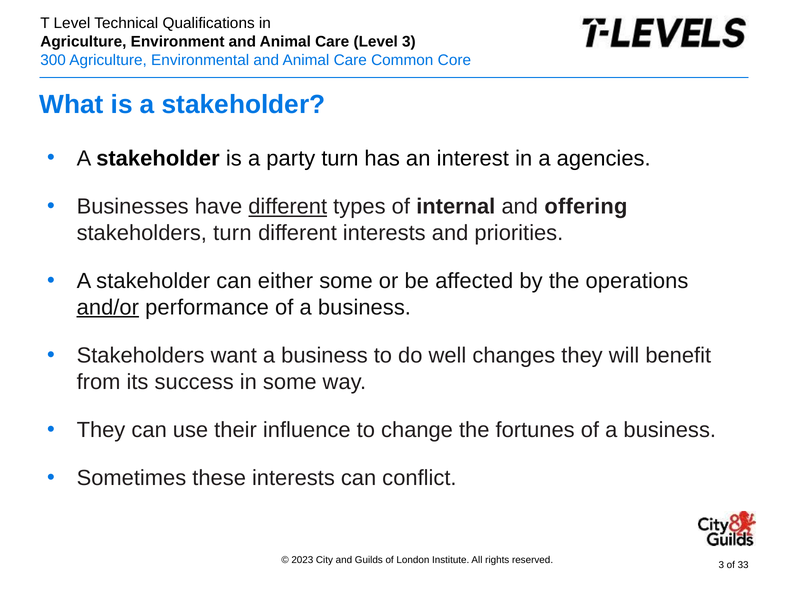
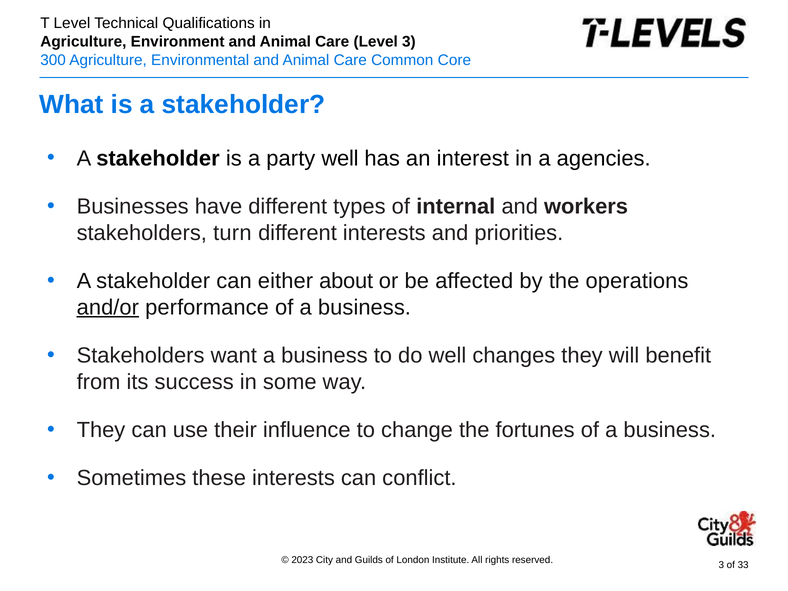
party turn: turn -> well
different at (288, 207) underline: present -> none
offering: offering -> workers
either some: some -> about
